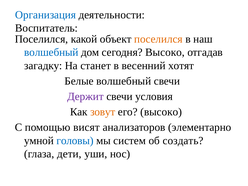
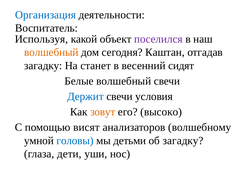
Поселился at (41, 39): Поселился -> Используя
поселился at (158, 39) colour: orange -> purple
волшебный at (51, 52) colour: blue -> orange
сегодня Высоко: Высоко -> Каштан
хотят: хотят -> сидят
Держит colour: purple -> blue
элементарно: элементарно -> волшебному
систем: систем -> детьми
об создать: создать -> загадку
